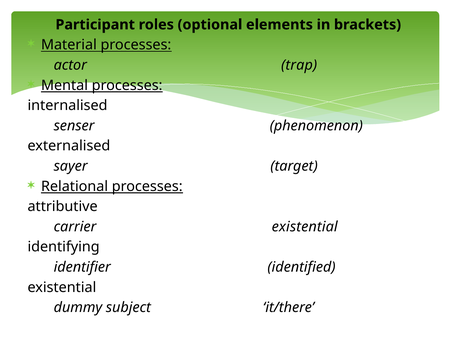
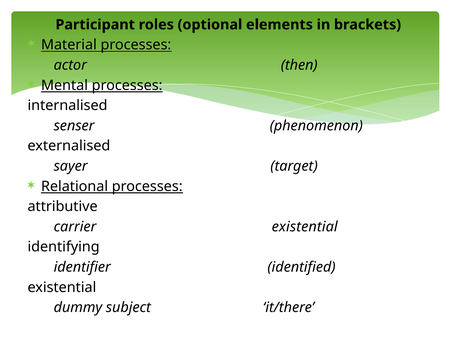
trap: trap -> then
